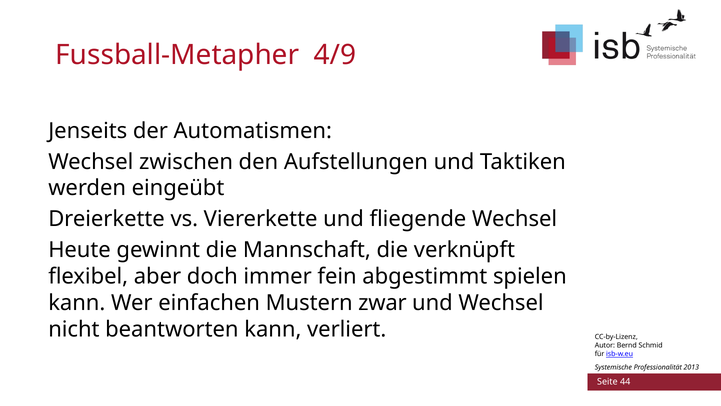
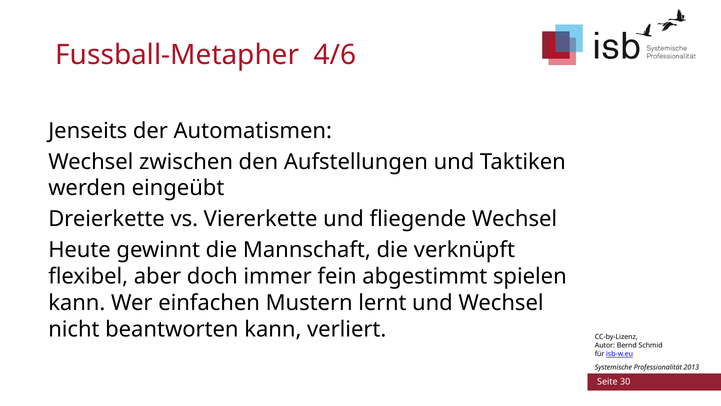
4/9: 4/9 -> 4/6
zwar: zwar -> lernt
44: 44 -> 30
